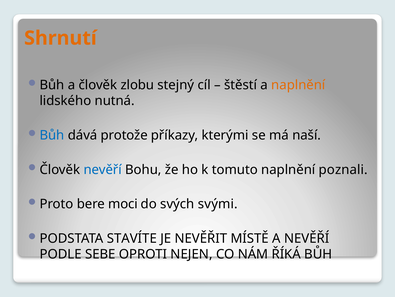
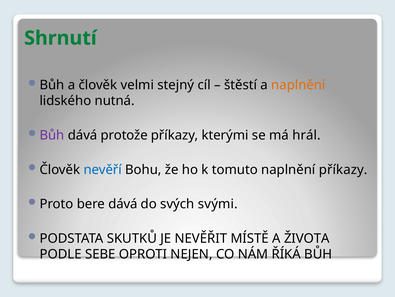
Shrnutí colour: orange -> green
zlobu: zlobu -> velmi
Bůh at (52, 135) colour: blue -> purple
naší: naší -> hrál
naplnění poznali: poznali -> příkazy
bere moci: moci -> dává
STAVÍTE: STAVÍTE -> SKUTKŮ
A NEVĚŘÍ: NEVĚŘÍ -> ŽIVOTA
